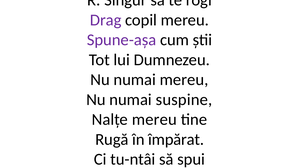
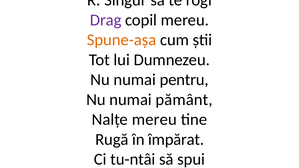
Spune-așa colour: purple -> orange
numai mereu: mereu -> pentru
suspine: suspine -> pământ
